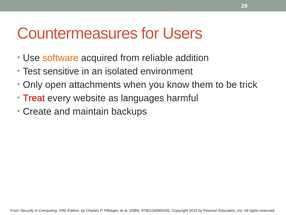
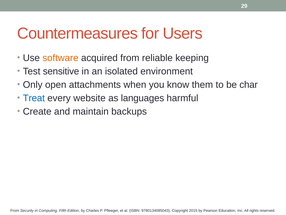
addition: addition -> keeping
trick: trick -> char
Treat colour: red -> blue
